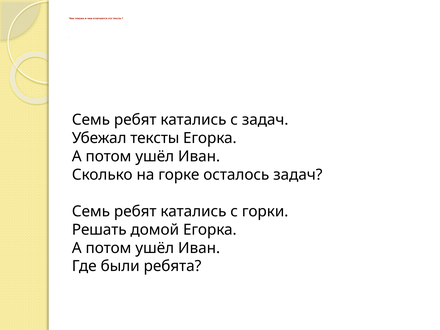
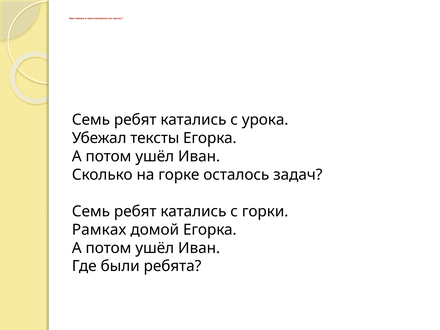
с задач: задач -> урока
Решать: Решать -> Рамках
